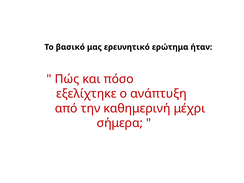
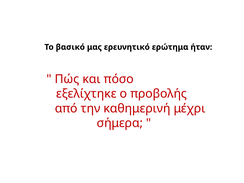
ανάπτυξη: ανάπτυξη -> προβολής
